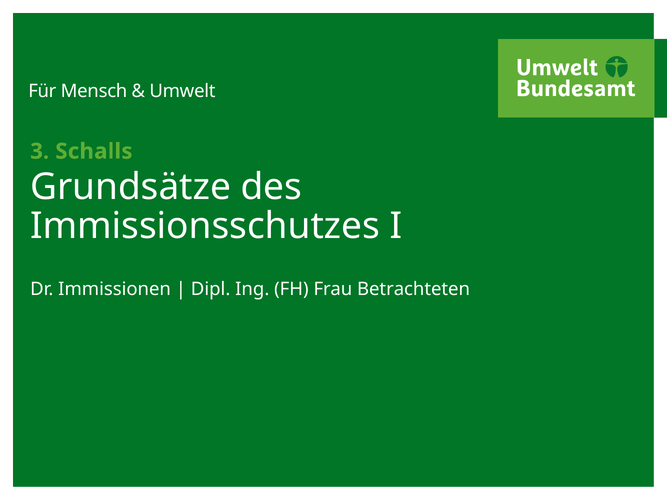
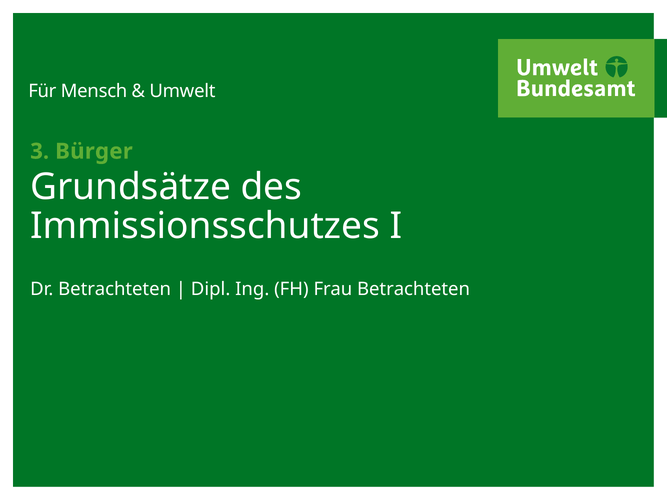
Schalls: Schalls -> Bürger
Dr Immissionen: Immissionen -> Betrachteten
